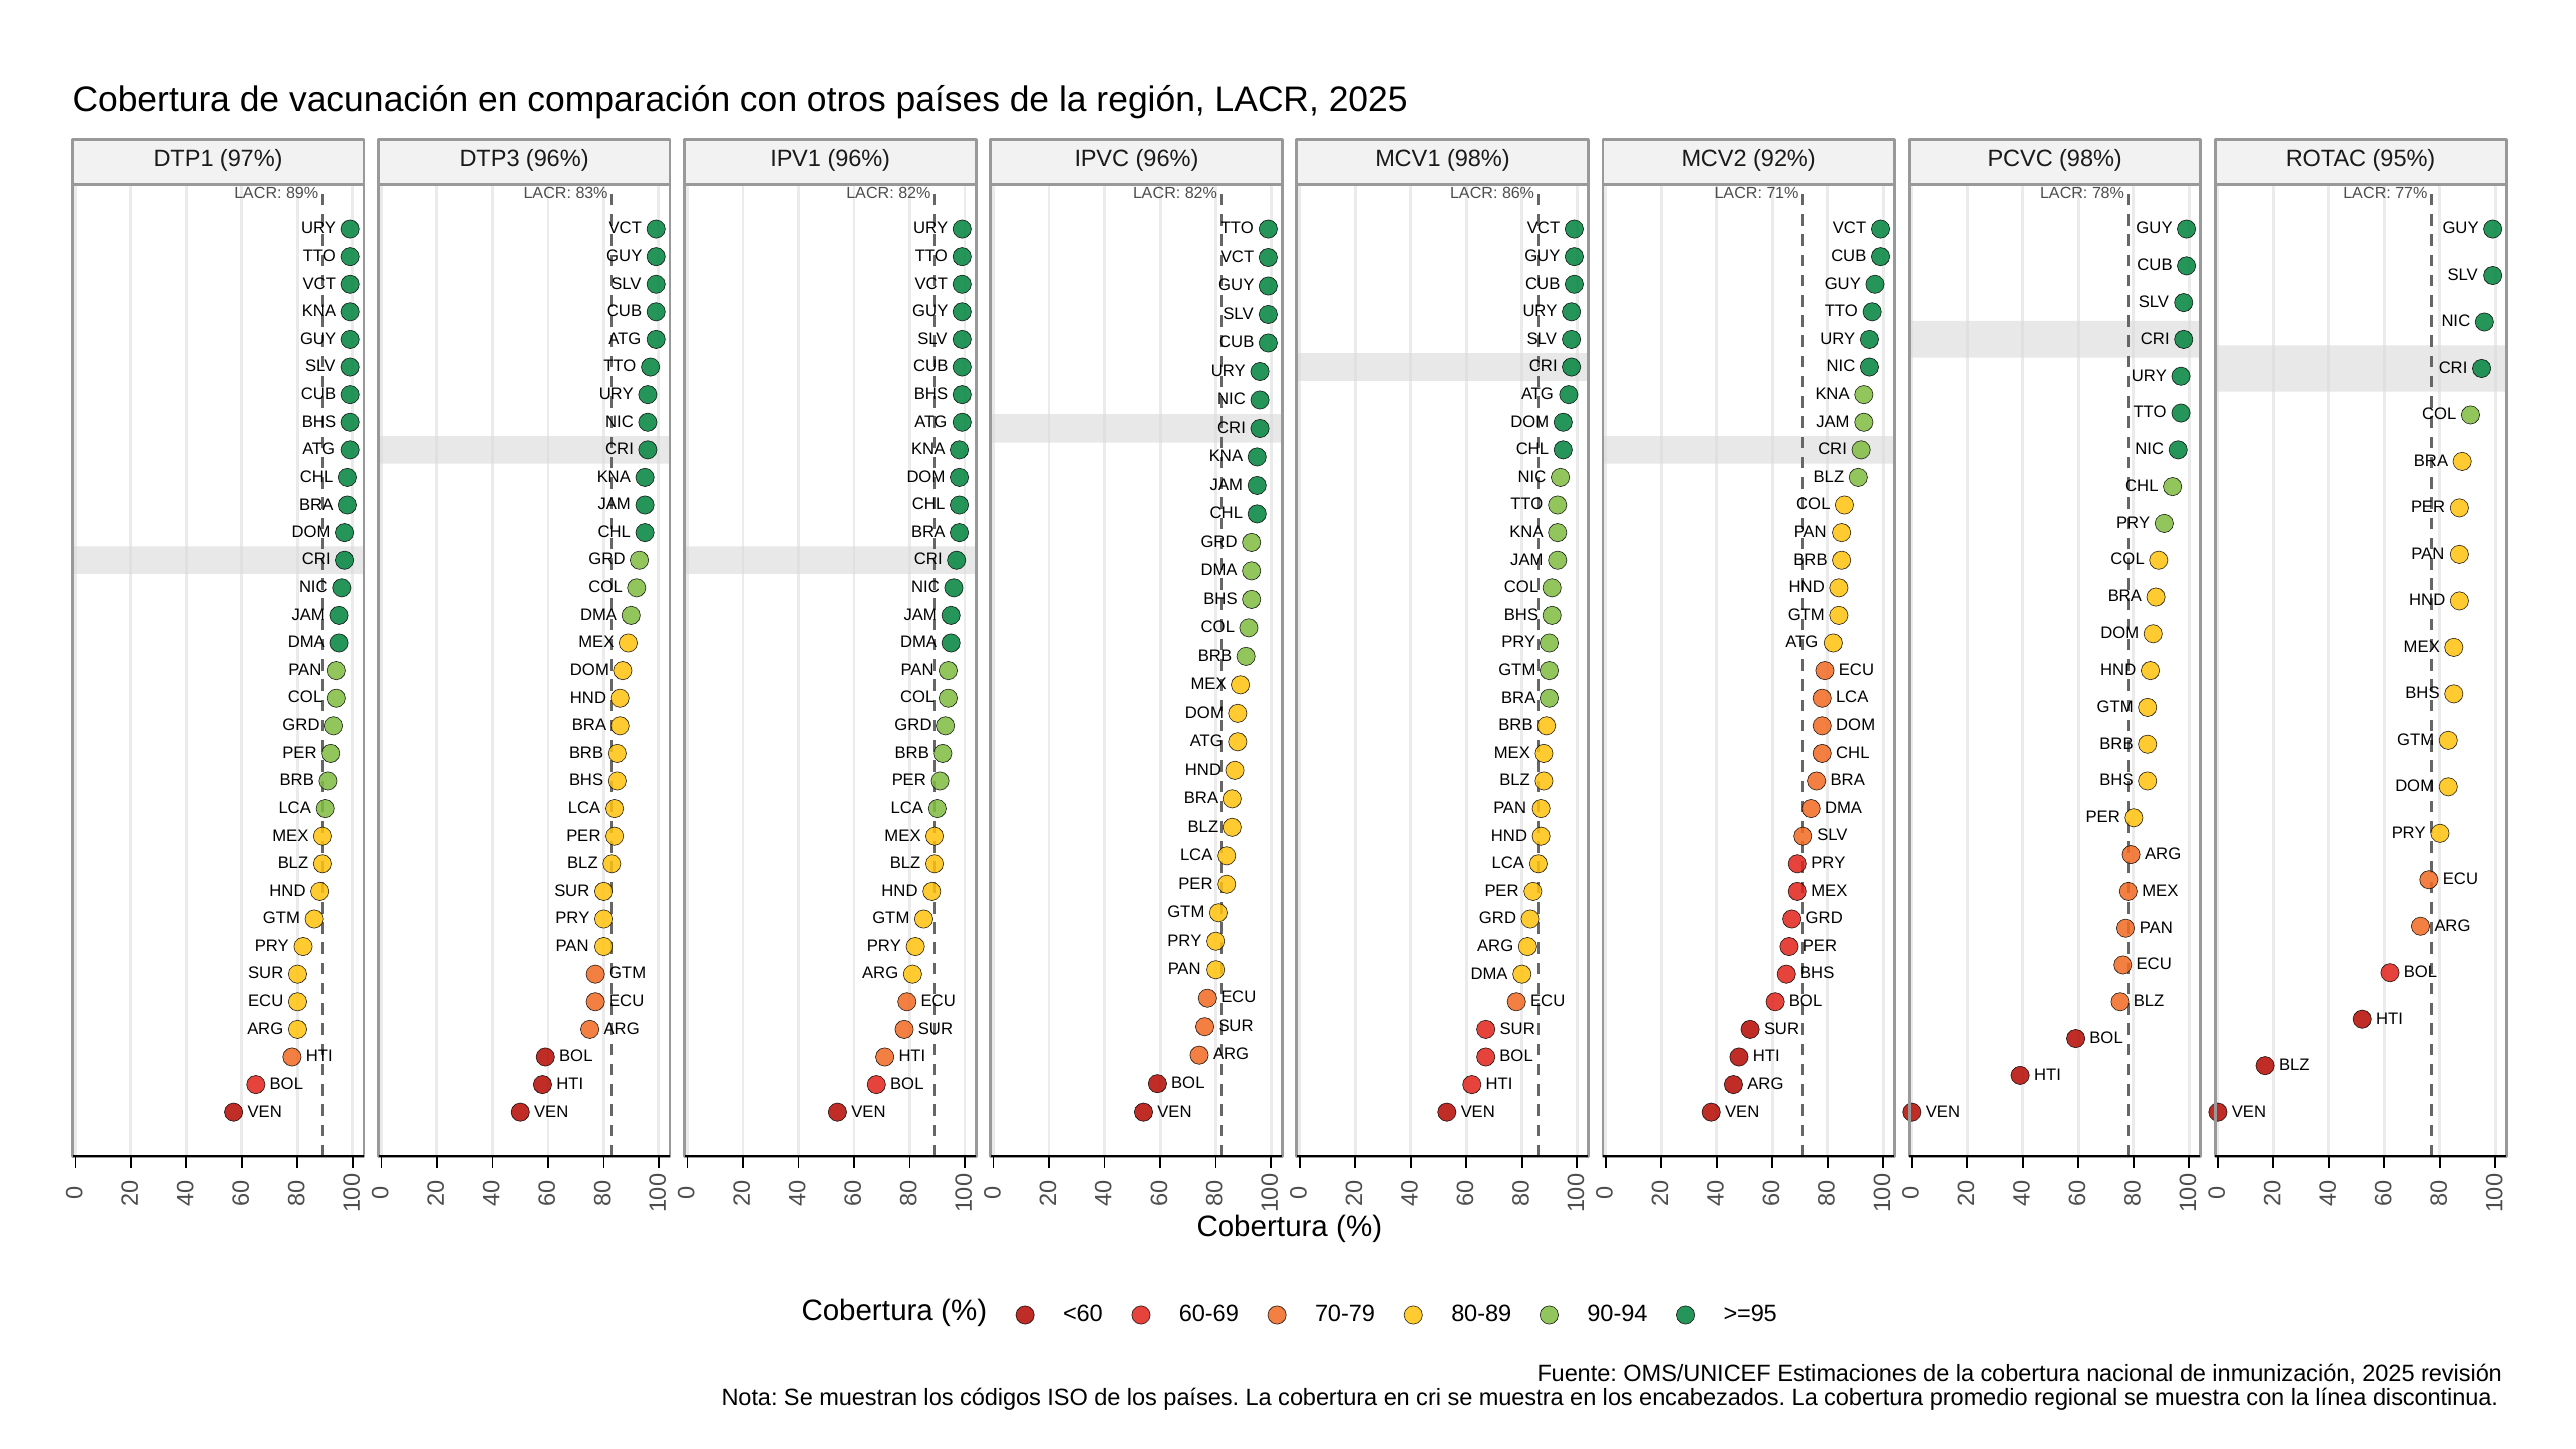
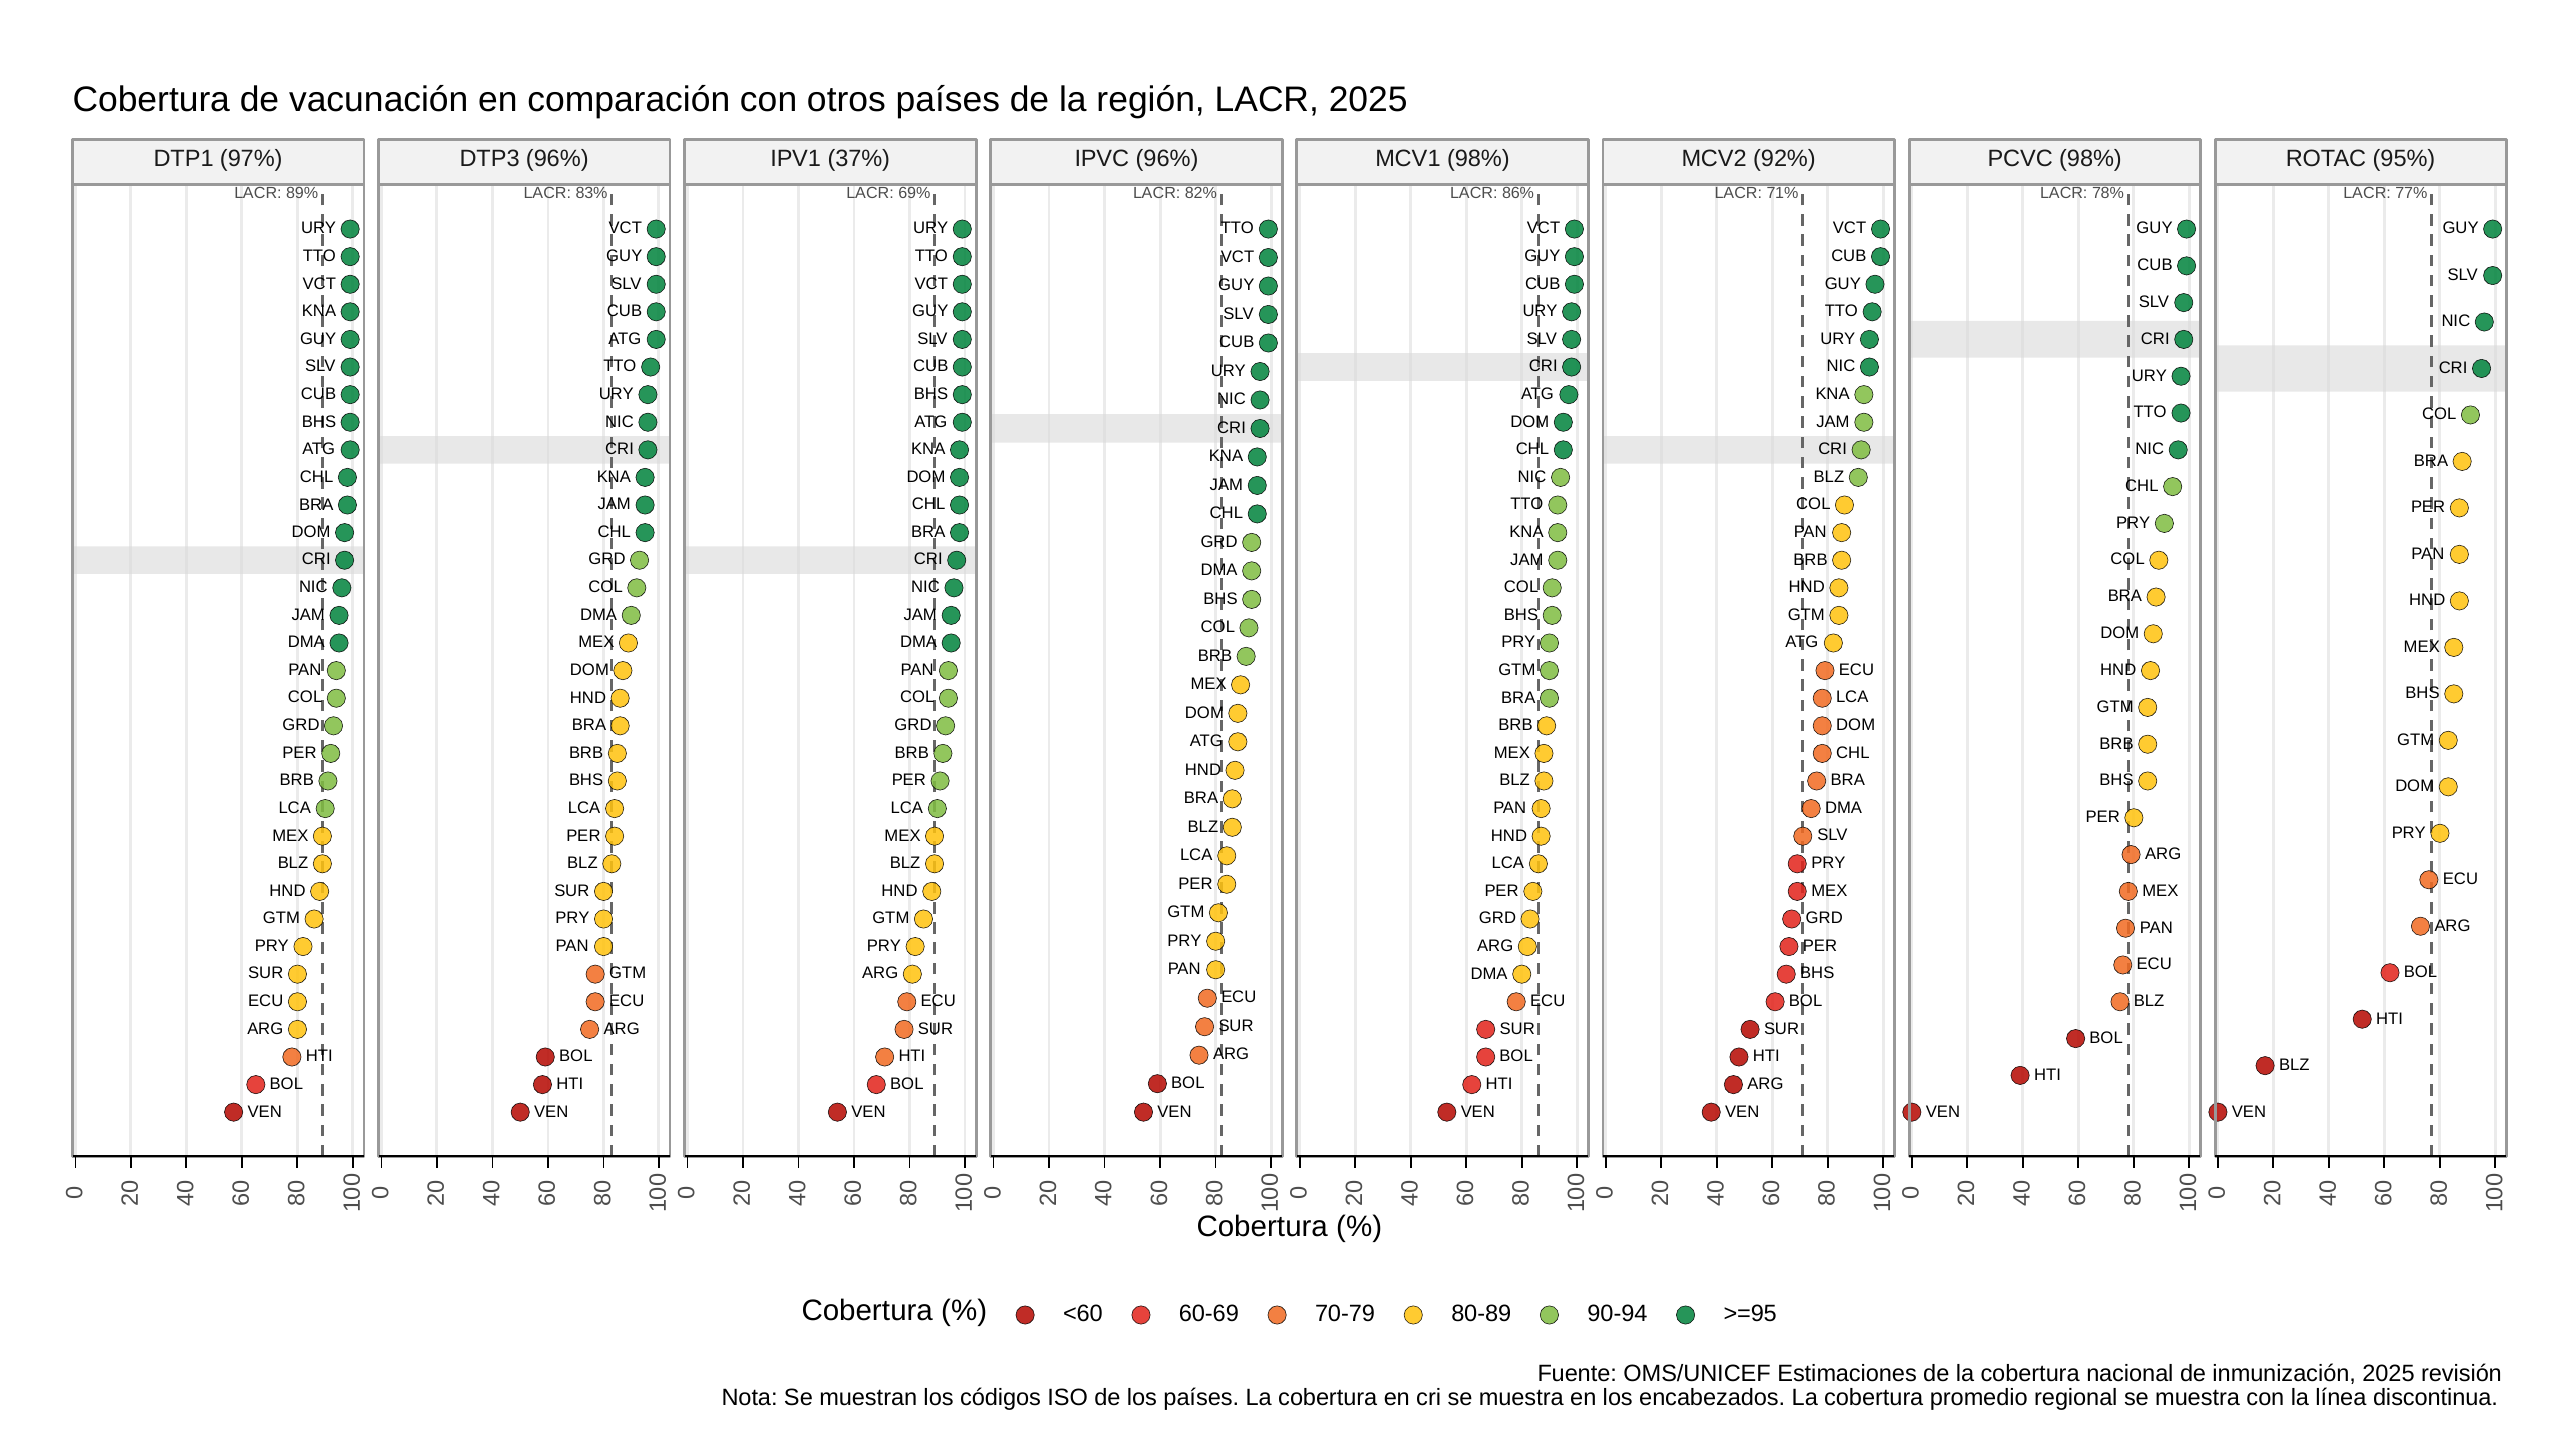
IPV1 96%: 96% -> 37%
82% at (914, 193): 82% -> 69%
